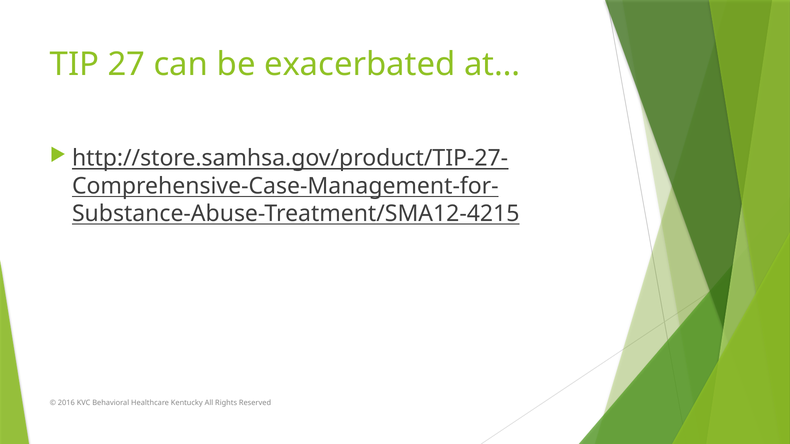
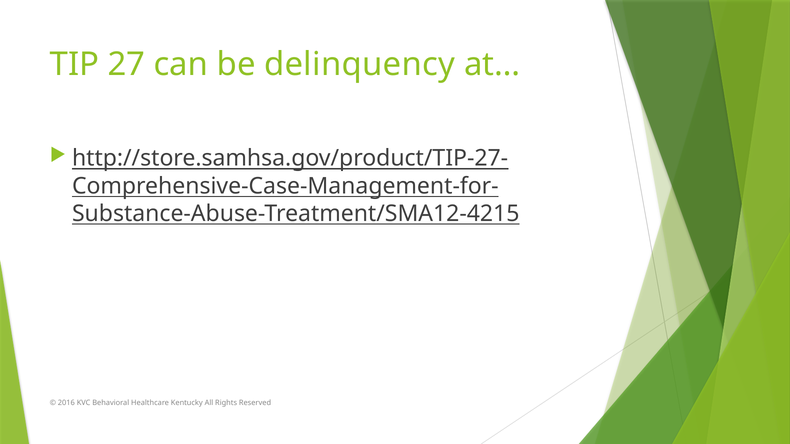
exacerbated: exacerbated -> delinquency
